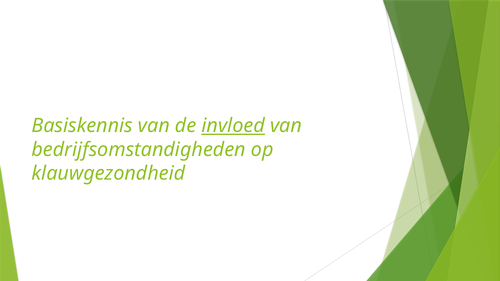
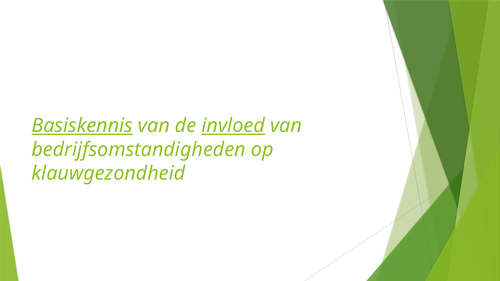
Basiskennis underline: none -> present
